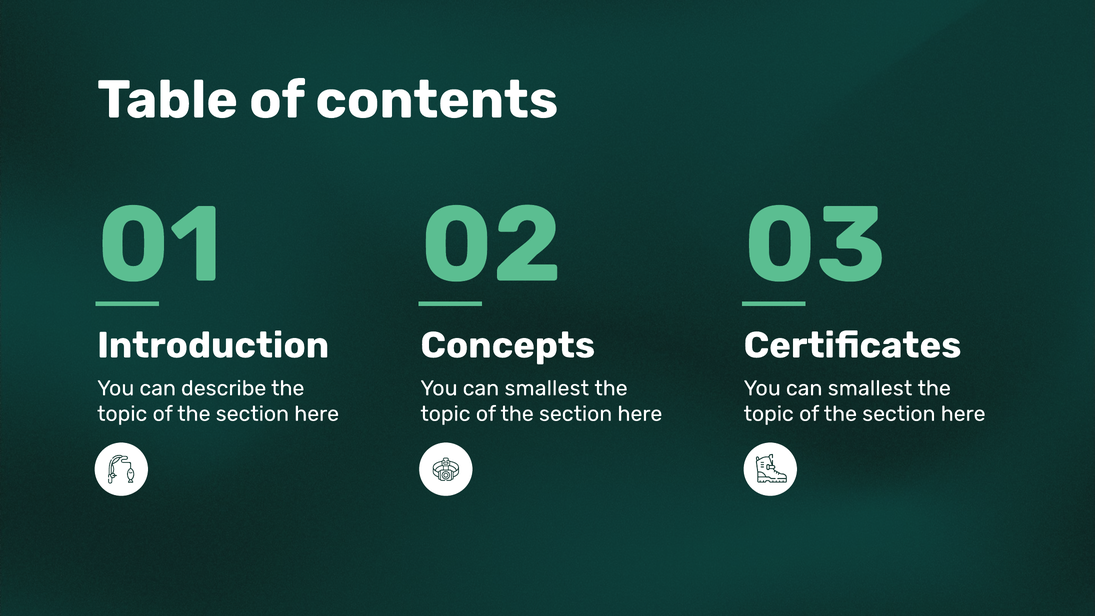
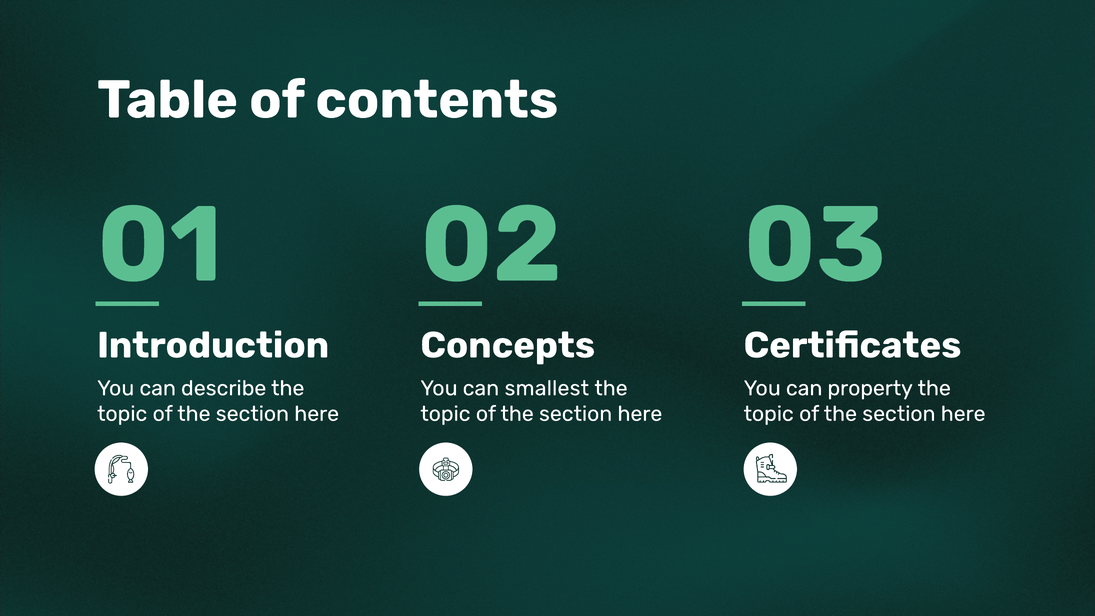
smallest at (870, 388): smallest -> property
